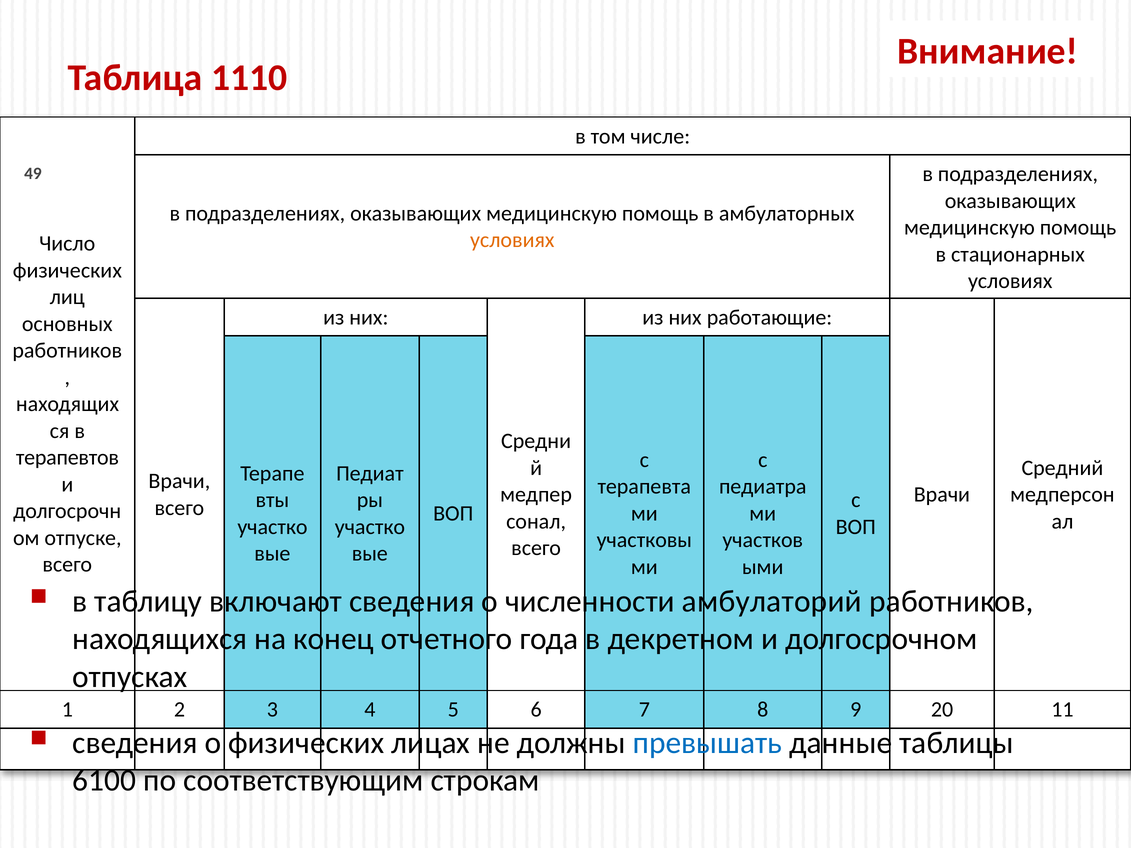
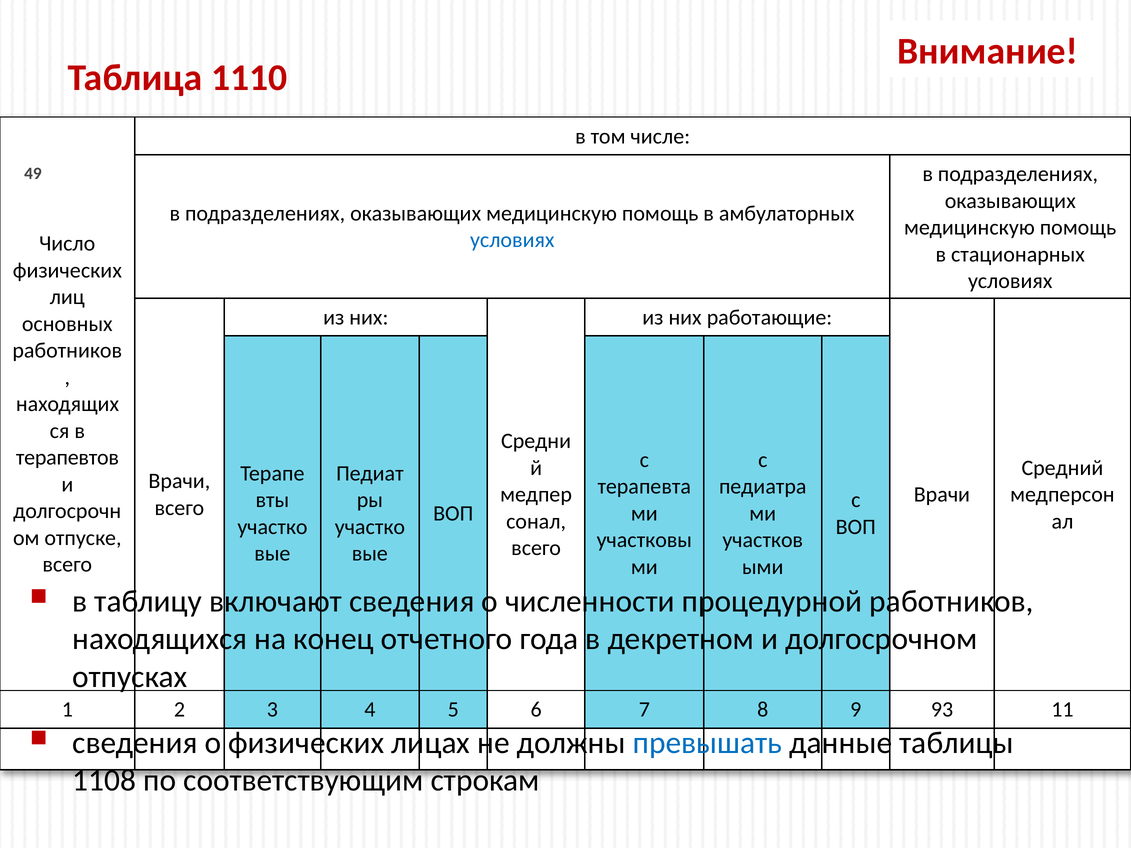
условиях at (512, 240) colour: orange -> blue
амбулаторий: амбулаторий -> процедурной
20: 20 -> 93
6100: 6100 -> 1108
